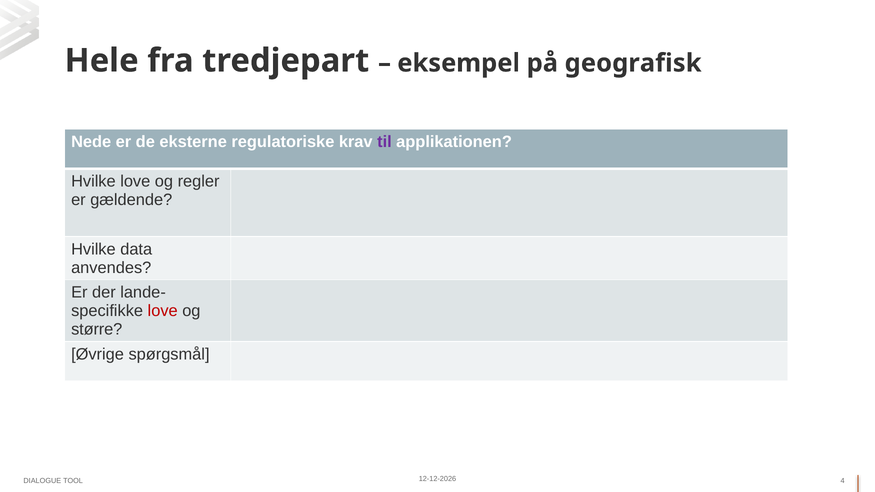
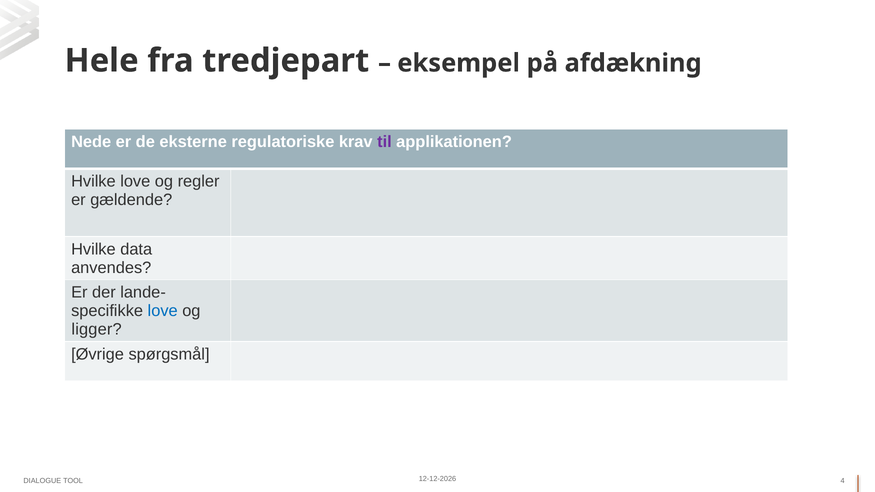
geografisk: geografisk -> afdækning
love at (163, 311) colour: red -> blue
større: større -> ligger
